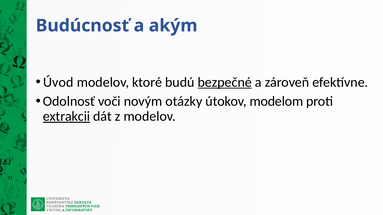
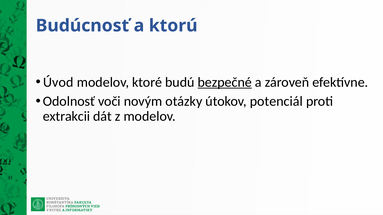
akým: akým -> ktorú
modelom: modelom -> potenciál
extrakcii underline: present -> none
